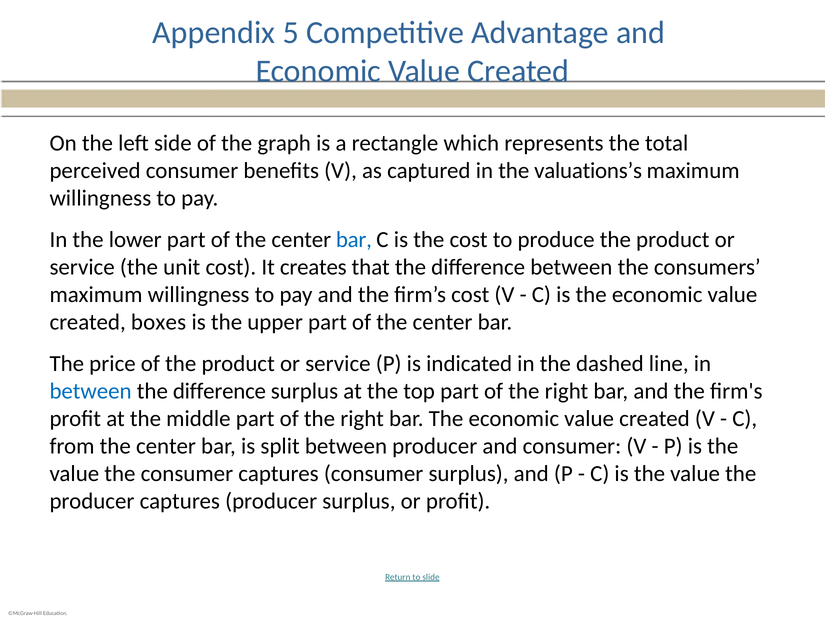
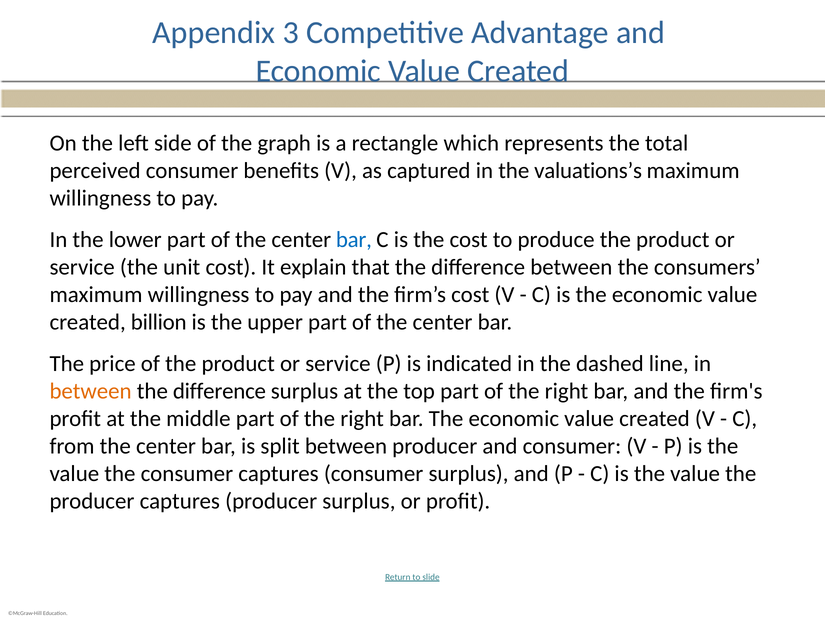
5: 5 -> 3
creates: creates -> explain
boxes: boxes -> billion
between at (91, 391) colour: blue -> orange
